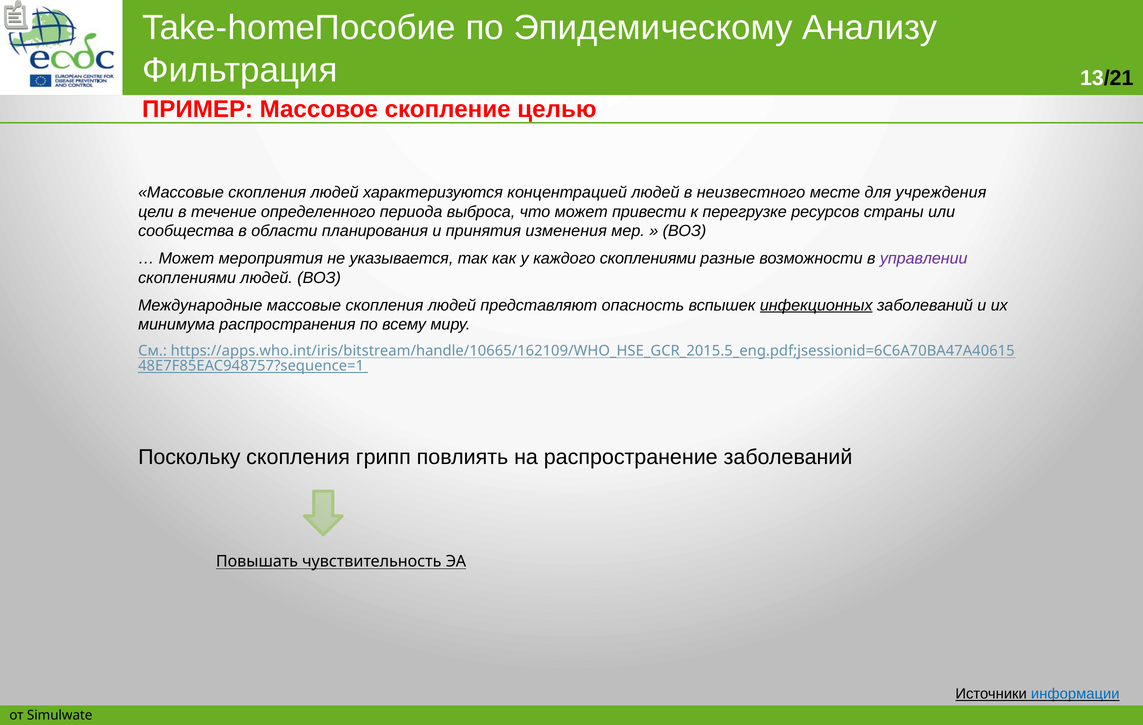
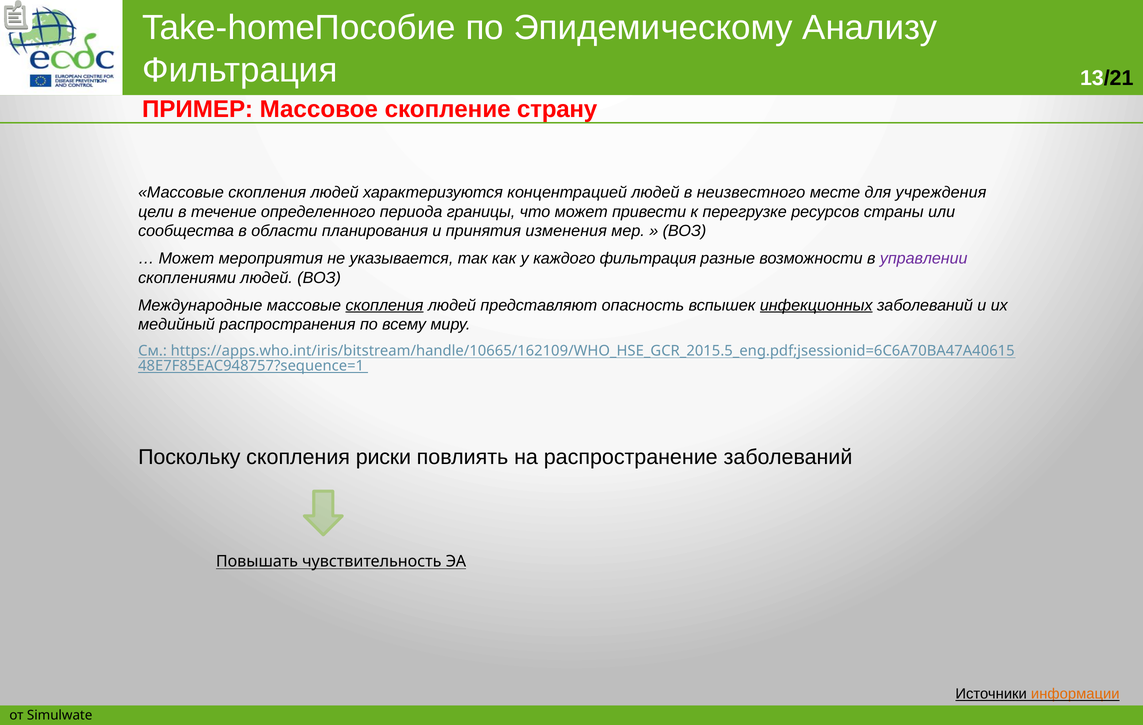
целью: целью -> страну
выброса: выброса -> границы
каждого скоплениями: скоплениями -> фильтрация
скопления at (384, 306) underline: none -> present
минимума: минимума -> медийный
грипп: грипп -> риски
информации colour: blue -> orange
